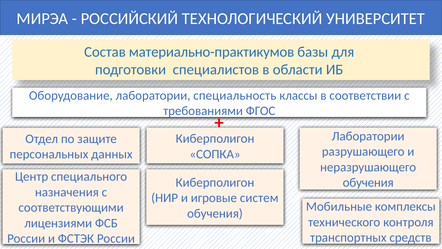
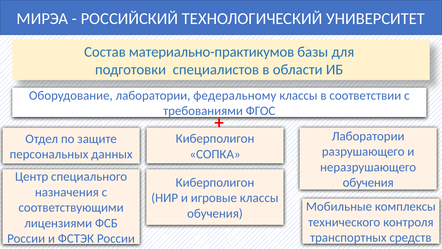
специальность: специальность -> федеральному
игровые систем: систем -> классы
